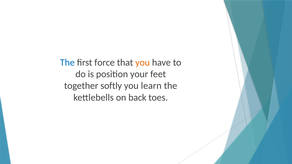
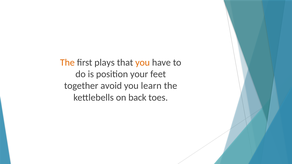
The at (67, 63) colour: blue -> orange
force: force -> plays
softly: softly -> avoid
